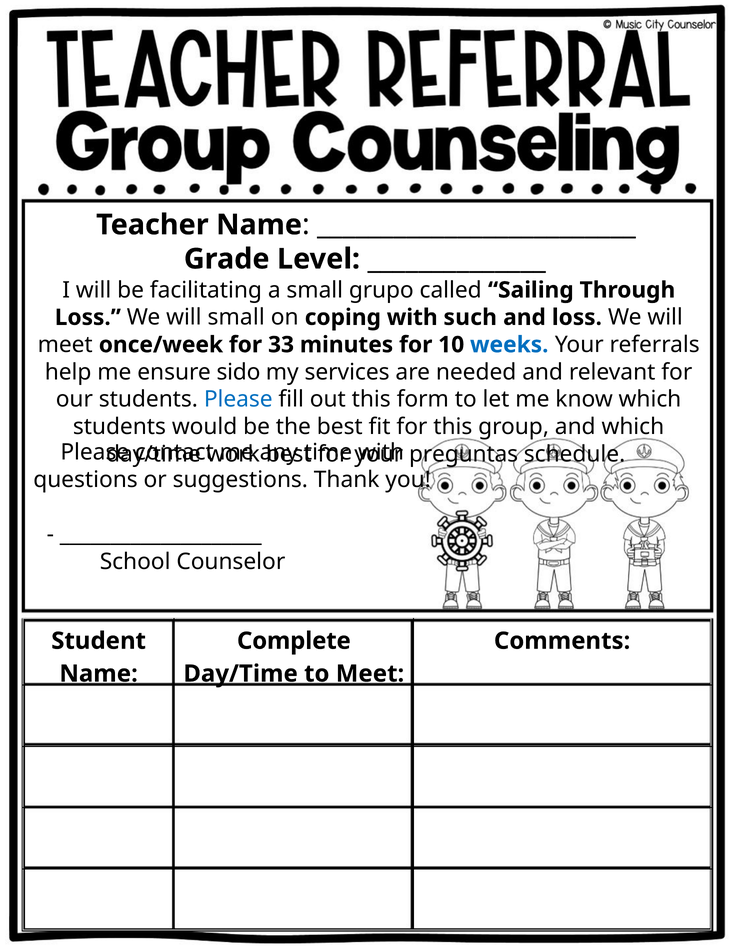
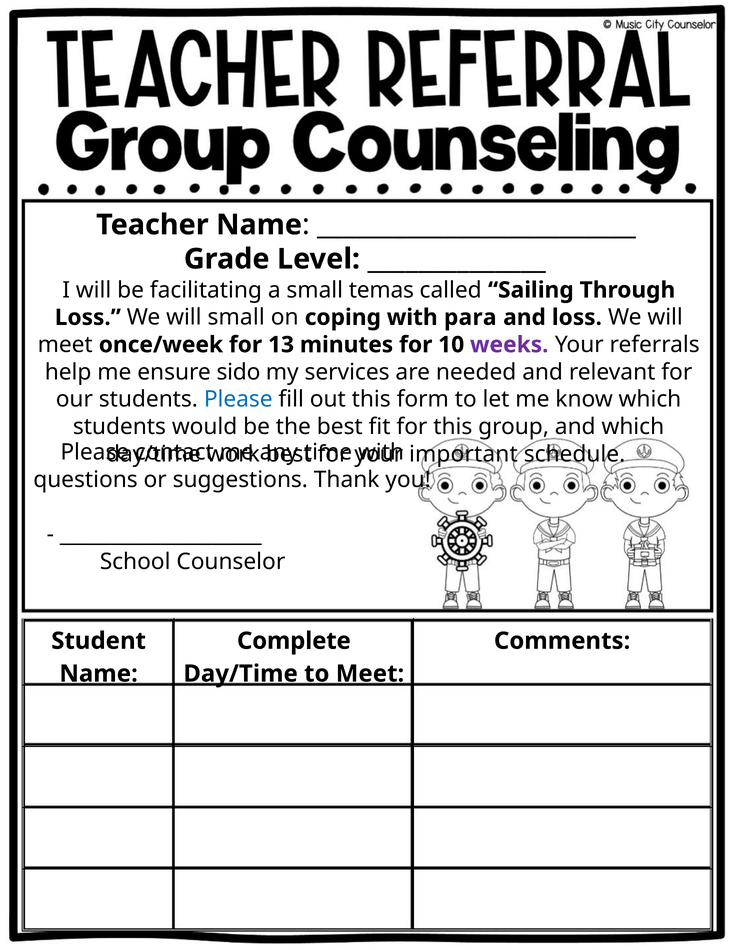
grupo: grupo -> temas
such: such -> para
33: 33 -> 13
weeks colour: blue -> purple
preguntas: preguntas -> important
